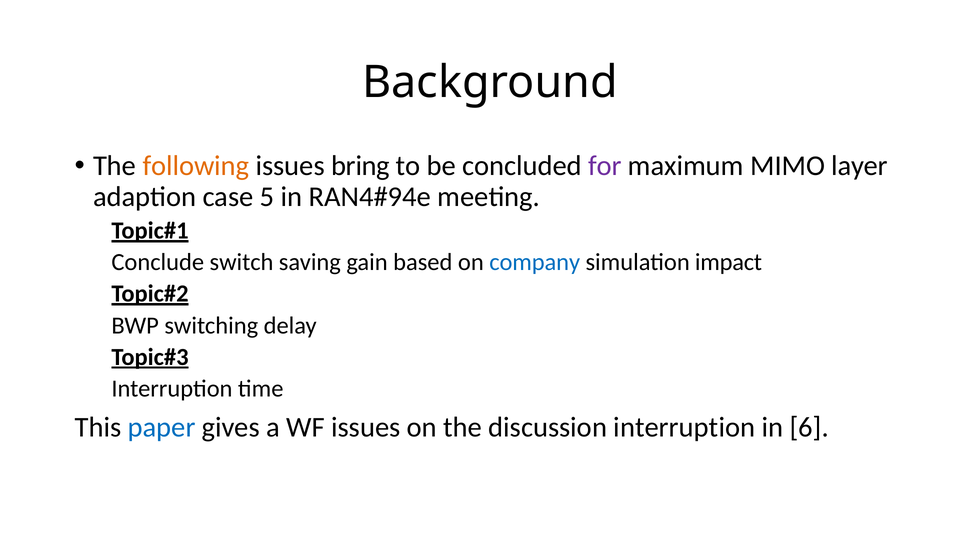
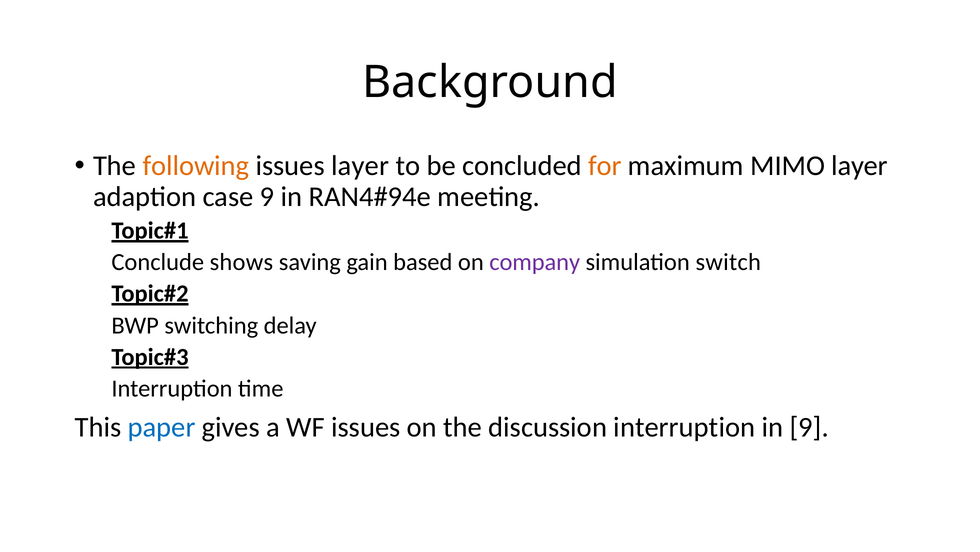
issues bring: bring -> layer
for colour: purple -> orange
case 5: 5 -> 9
switch: switch -> shows
company colour: blue -> purple
impact: impact -> switch
in 6: 6 -> 9
